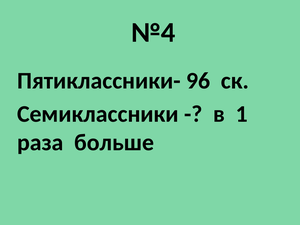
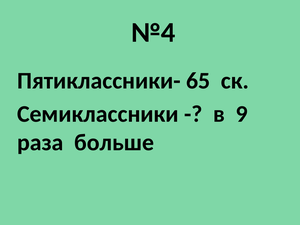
96: 96 -> 65
1: 1 -> 9
